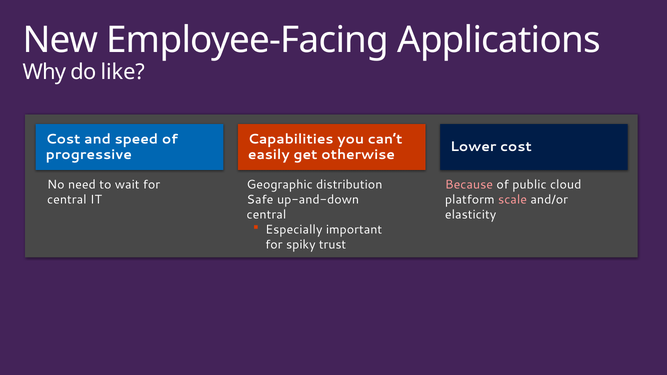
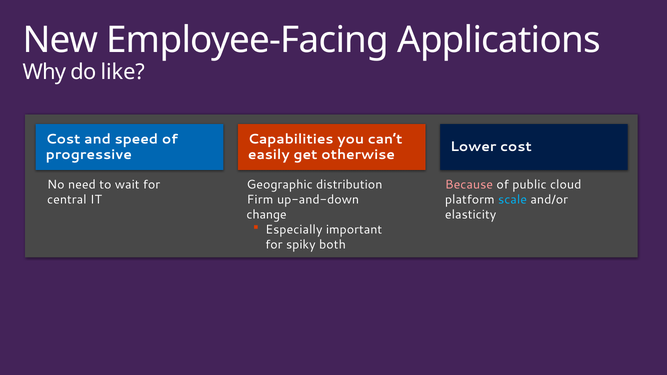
Safe: Safe -> Firm
scale colour: pink -> light blue
central at (266, 215): central -> change
trust: trust -> both
